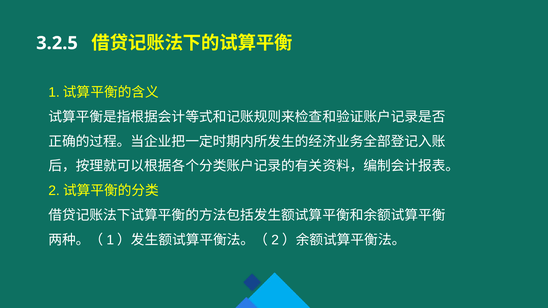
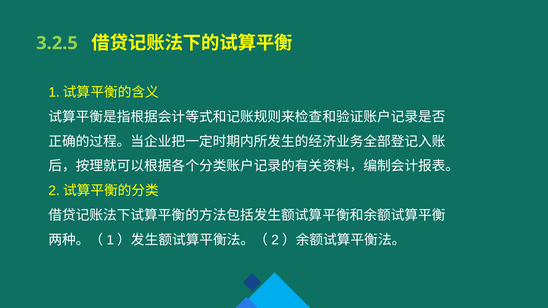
3.2.5 colour: white -> light green
